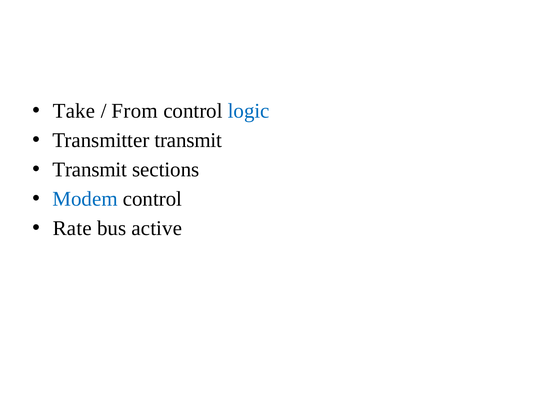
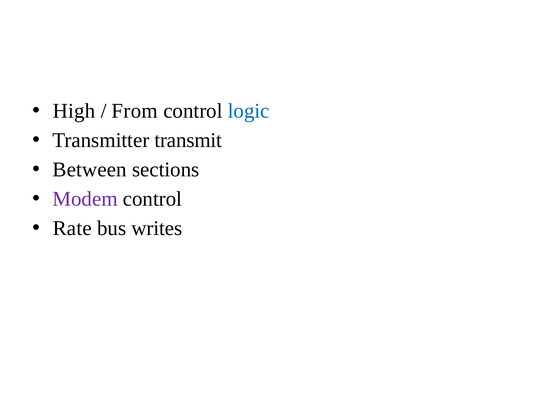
Take: Take -> High
Transmit at (90, 170): Transmit -> Between
Modem colour: blue -> purple
active: active -> writes
